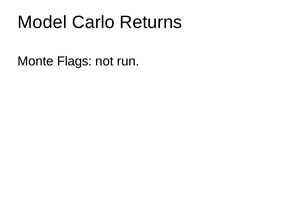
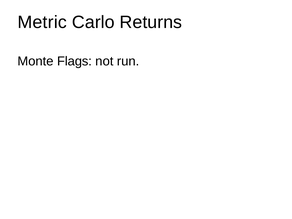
Model: Model -> Metric
